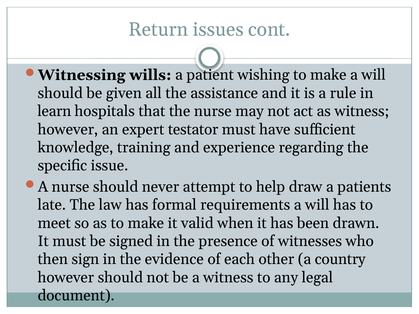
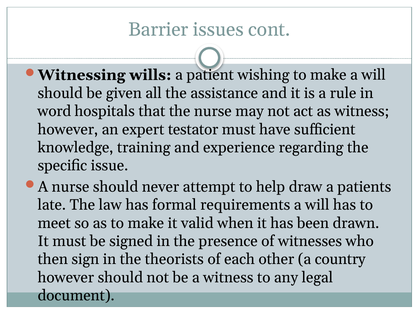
Return: Return -> Barrier
learn: learn -> word
evidence: evidence -> theorists
